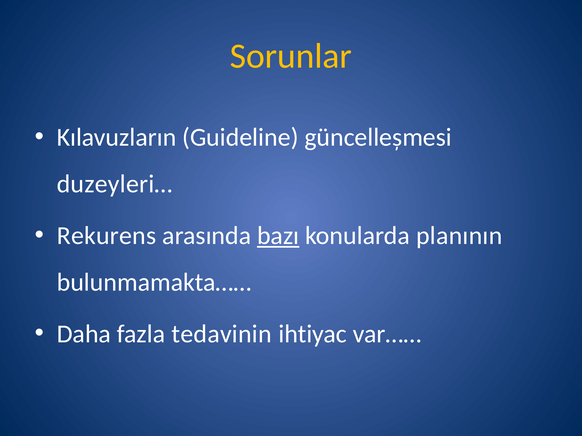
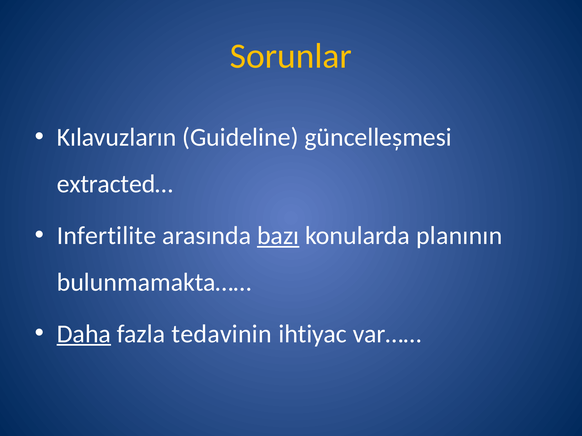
duzeyleri…: duzeyleri… -> extracted…
Rekurens: Rekurens -> Infertilite
Daha underline: none -> present
